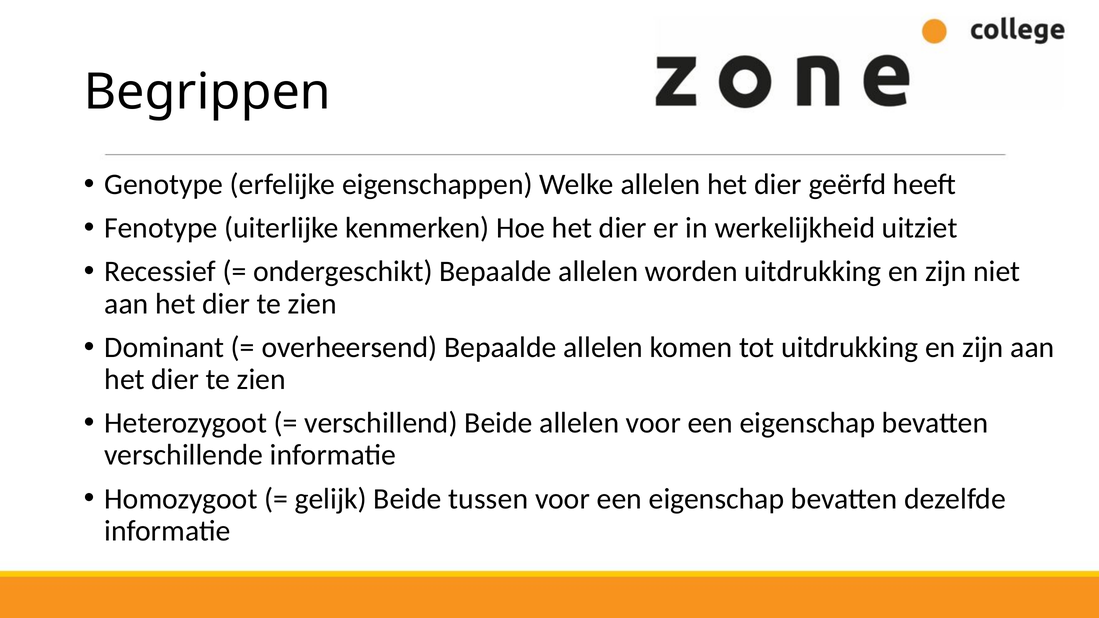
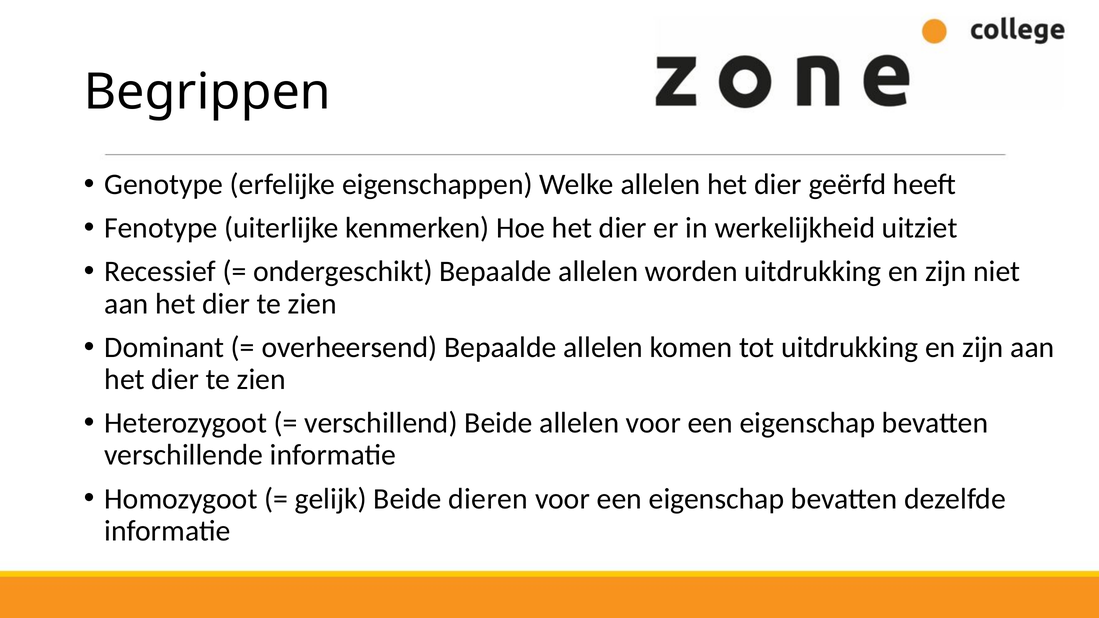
tussen: tussen -> dieren
